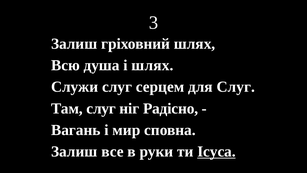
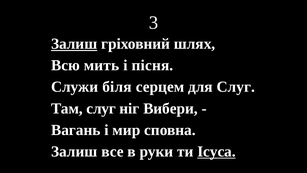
Залиш at (74, 44) underline: none -> present
душа: душа -> мить
і шлях: шлях -> пісня
Служи слуг: слуг -> біля
Радісно: Радісно -> Вибери
